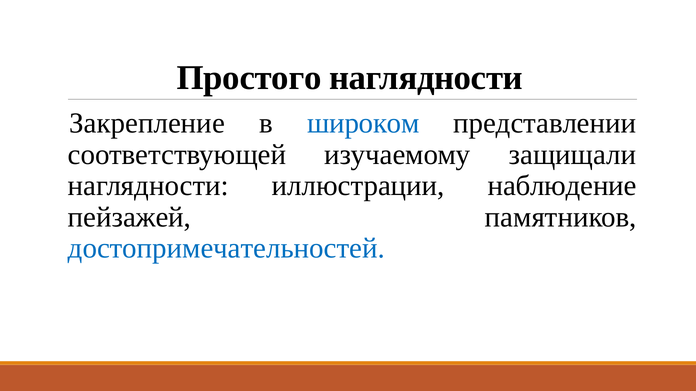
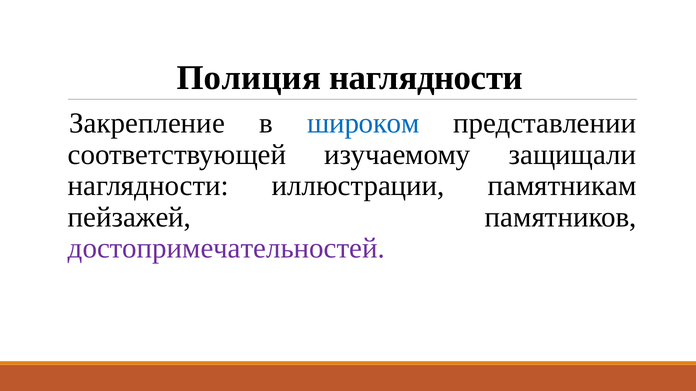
Простого: Простого -> Полиция
наблюдение: наблюдение -> памятникам
достопримечательностей colour: blue -> purple
